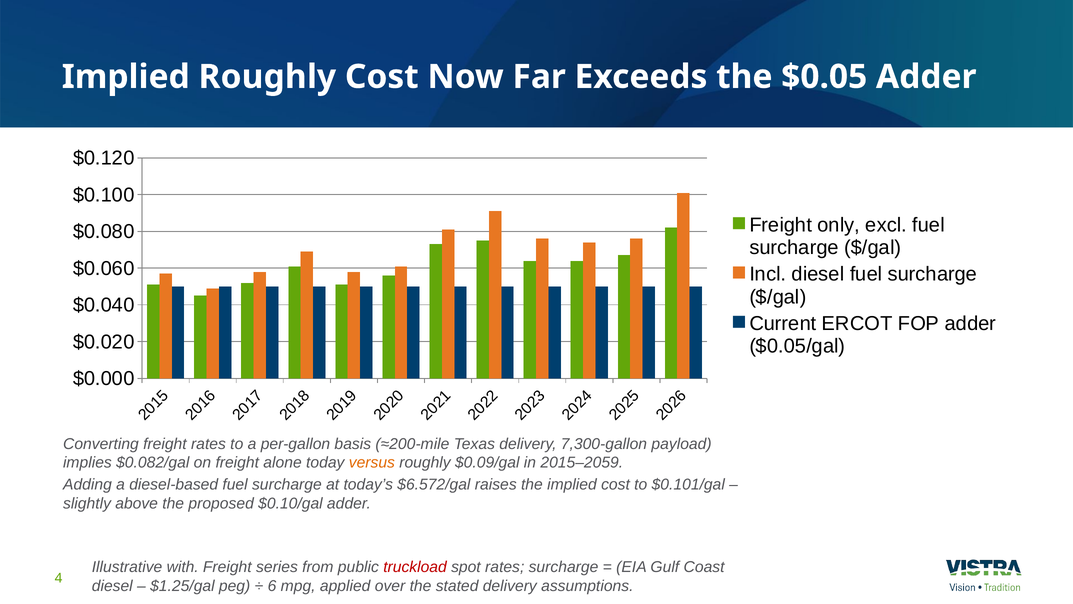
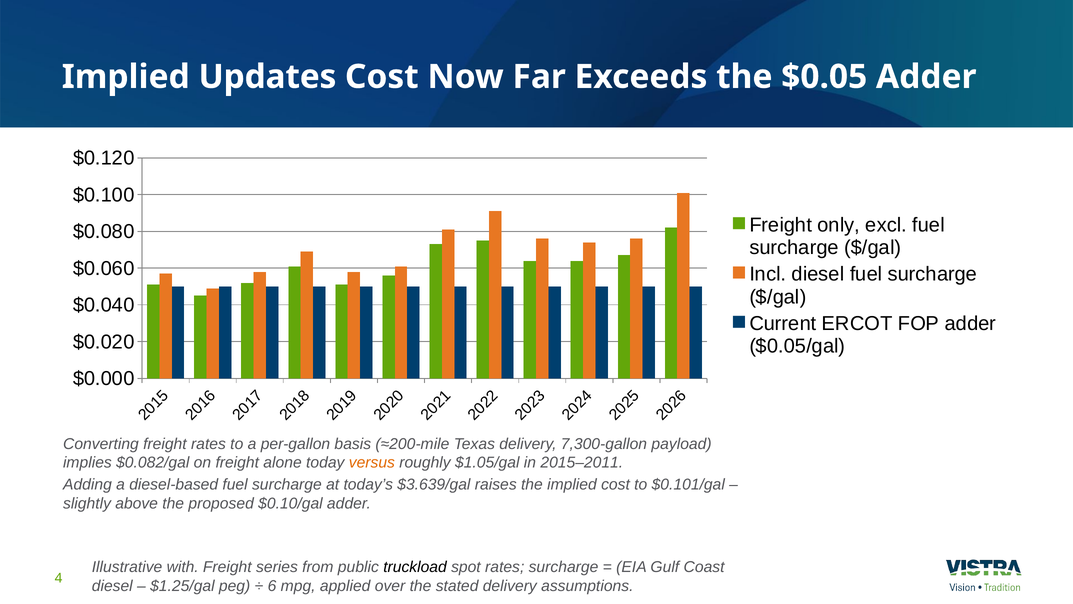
Implied Roughly: Roughly -> Updates
$0.09/gal: $0.09/gal -> $1.05/gal
2015–2059: 2015–2059 -> 2015–2011
$6.572/gal: $6.572/gal -> $3.639/gal
truckload colour: red -> black
